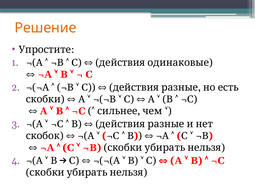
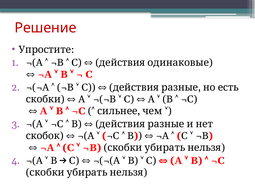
Решение colour: orange -> red
